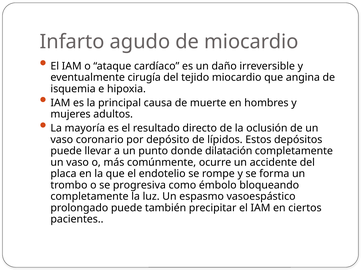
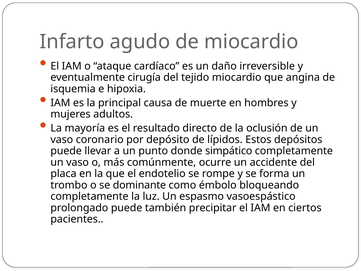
dilatación: dilatación -> simpático
progresiva: progresiva -> dominante
